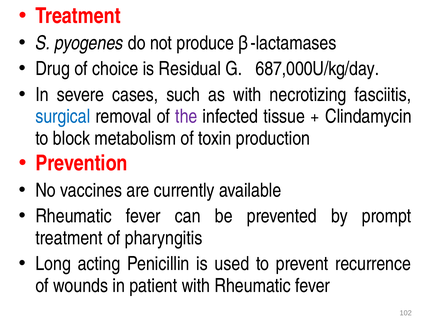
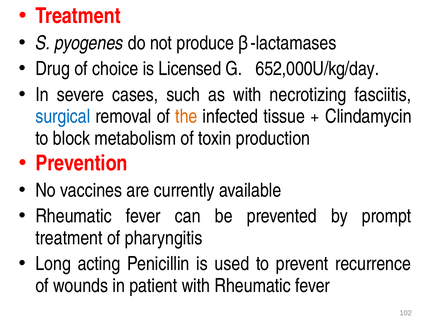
Residual: Residual -> Licensed
687,000U/kg/day: 687,000U/kg/day -> 652,000U/kg/day
the colour: purple -> orange
